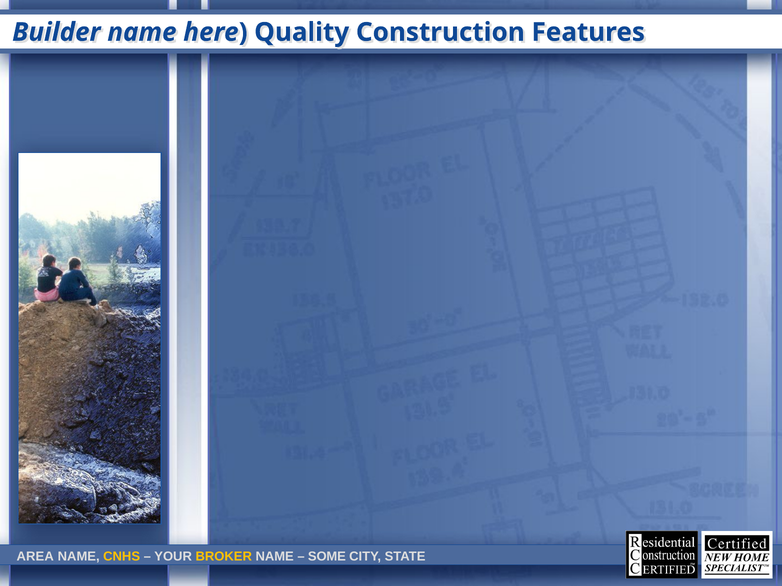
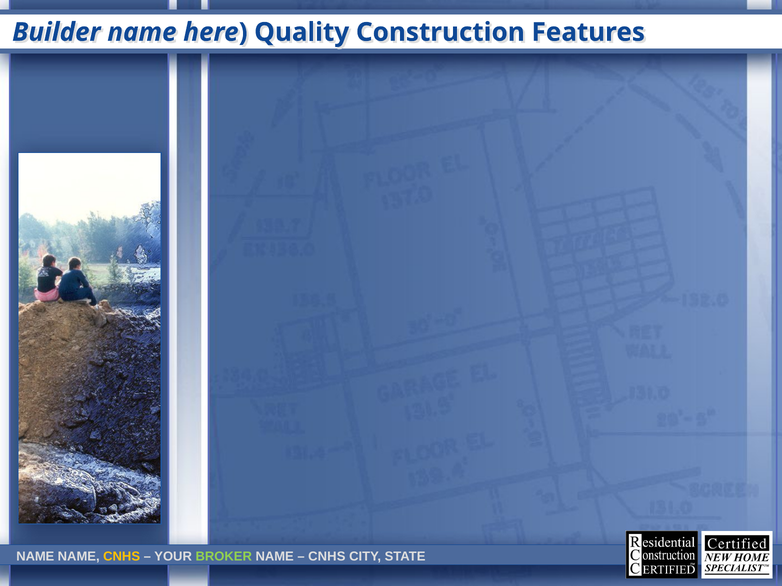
AREA at (35, 557): AREA -> NAME
BROKER colour: yellow -> light green
SOME at (327, 557): SOME -> CNHS
